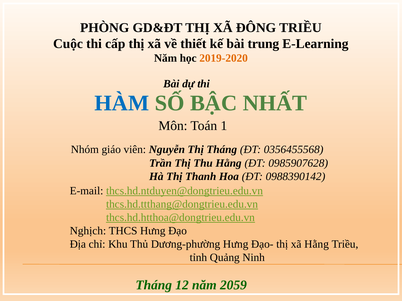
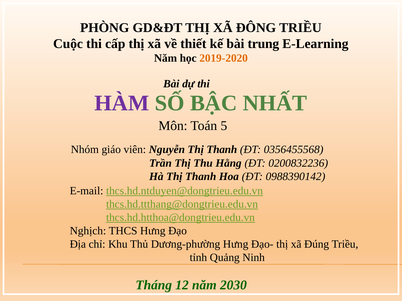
HÀM colour: blue -> purple
1: 1 -> 5
Nguyễn Thị Tháng: Tháng -> Thanh
0985907628: 0985907628 -> 0200832236
xã Hằng: Hằng -> Đúng
2059: 2059 -> 2030
